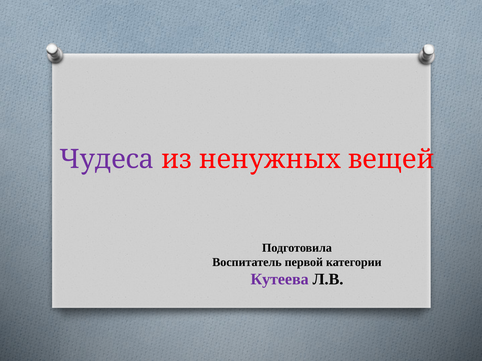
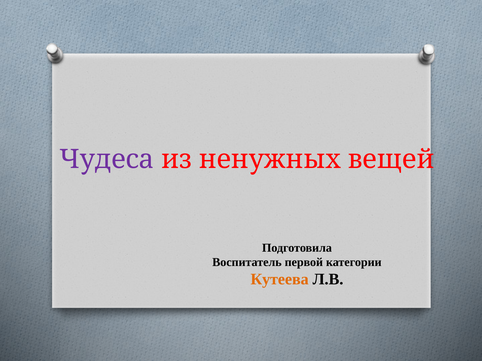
Кутеева colour: purple -> orange
